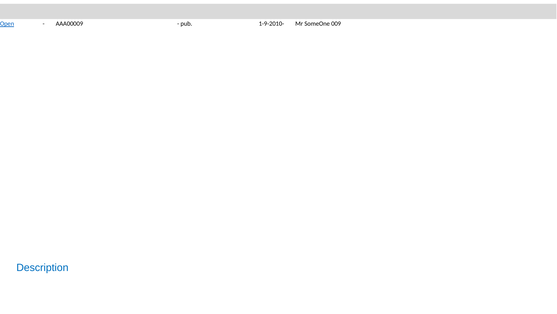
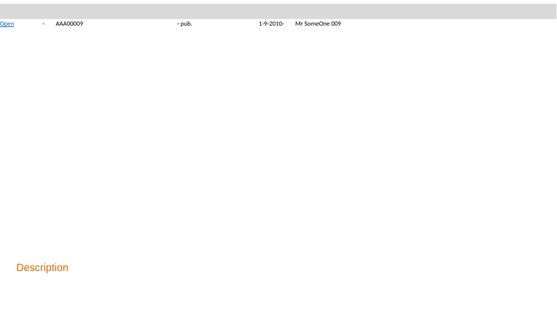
Description colour: blue -> orange
